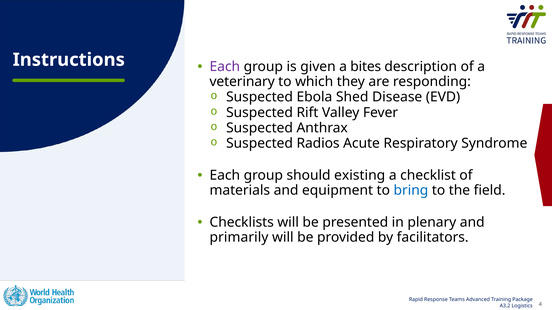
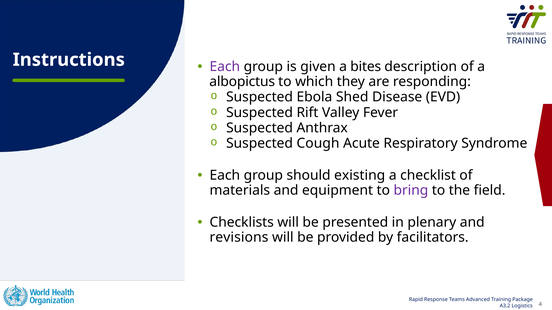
veterinary: veterinary -> albopictus
Radios: Radios -> Cough
bring colour: blue -> purple
primarily: primarily -> revisions
